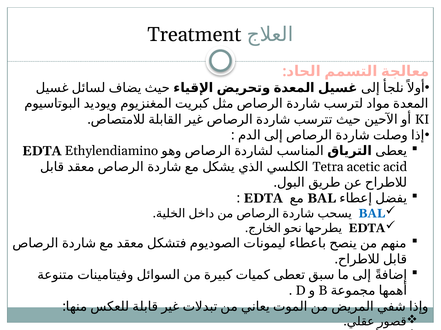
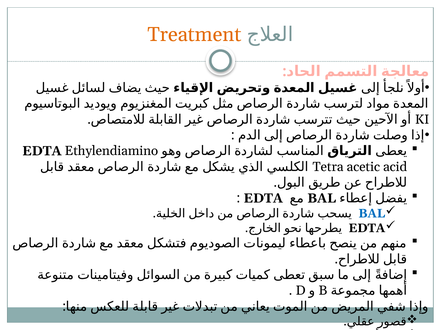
Treatment colour: black -> orange
